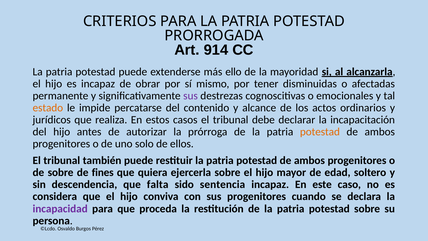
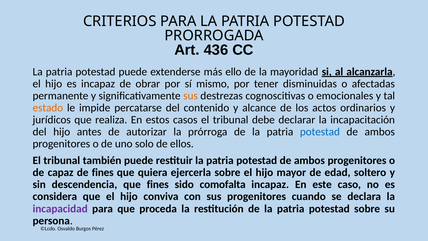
914: 914 -> 436
sus at (191, 96) colour: purple -> orange
potestad at (320, 132) colour: orange -> blue
de sobre: sobre -> capaz
que falta: falta -> fines
sentencia: sentencia -> comofalta
